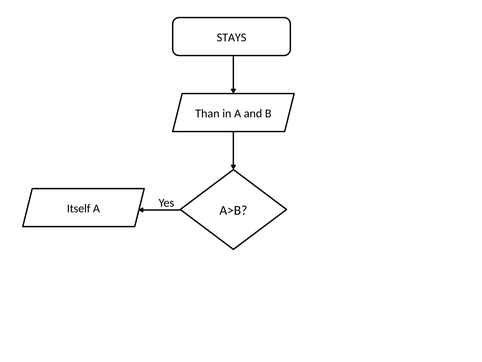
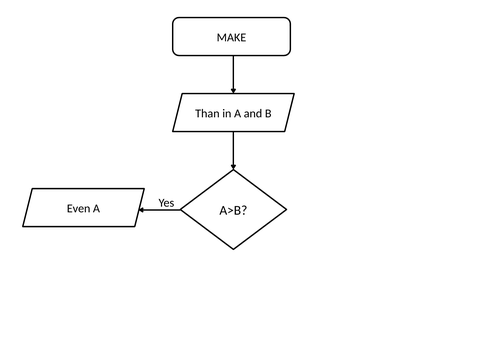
STAYS: STAYS -> MAKE
Itself: Itself -> Even
